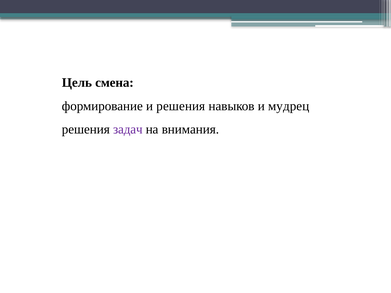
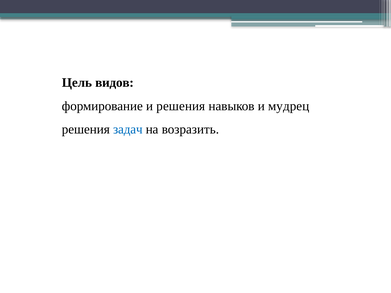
смена: смена -> видов
задач colour: purple -> blue
внимания: внимания -> возразить
